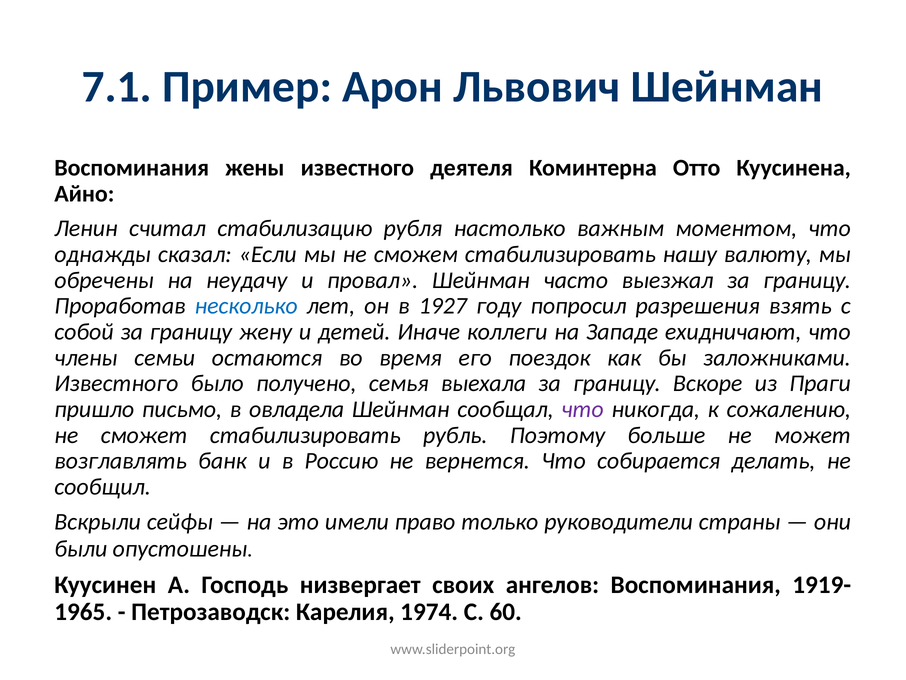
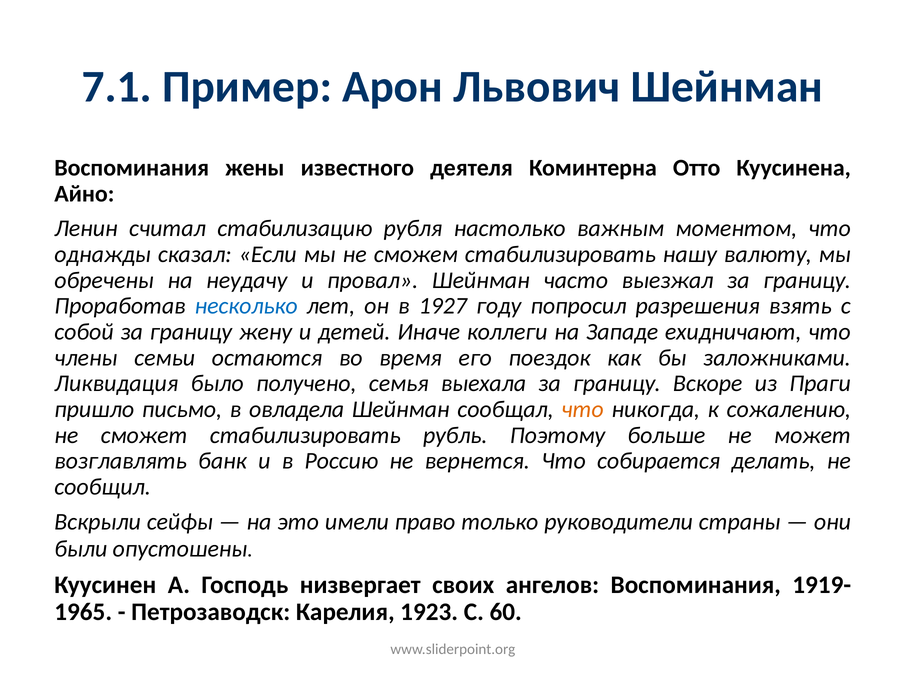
Известного at (116, 383): Известного -> Ликвидация
что at (583, 409) colour: purple -> orange
1974: 1974 -> 1923
